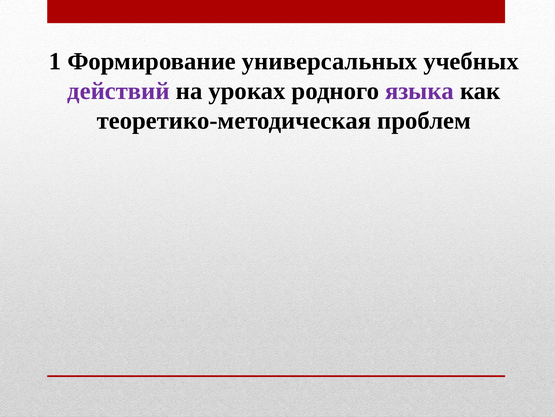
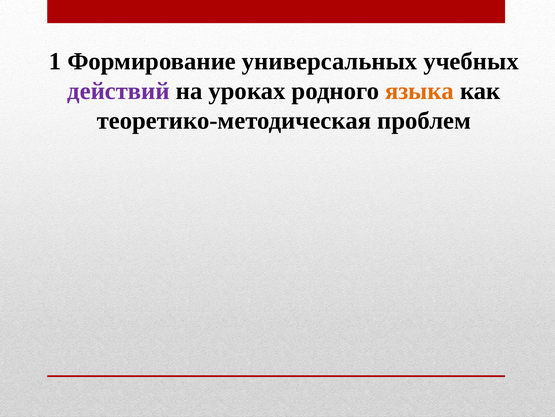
языка colour: purple -> orange
